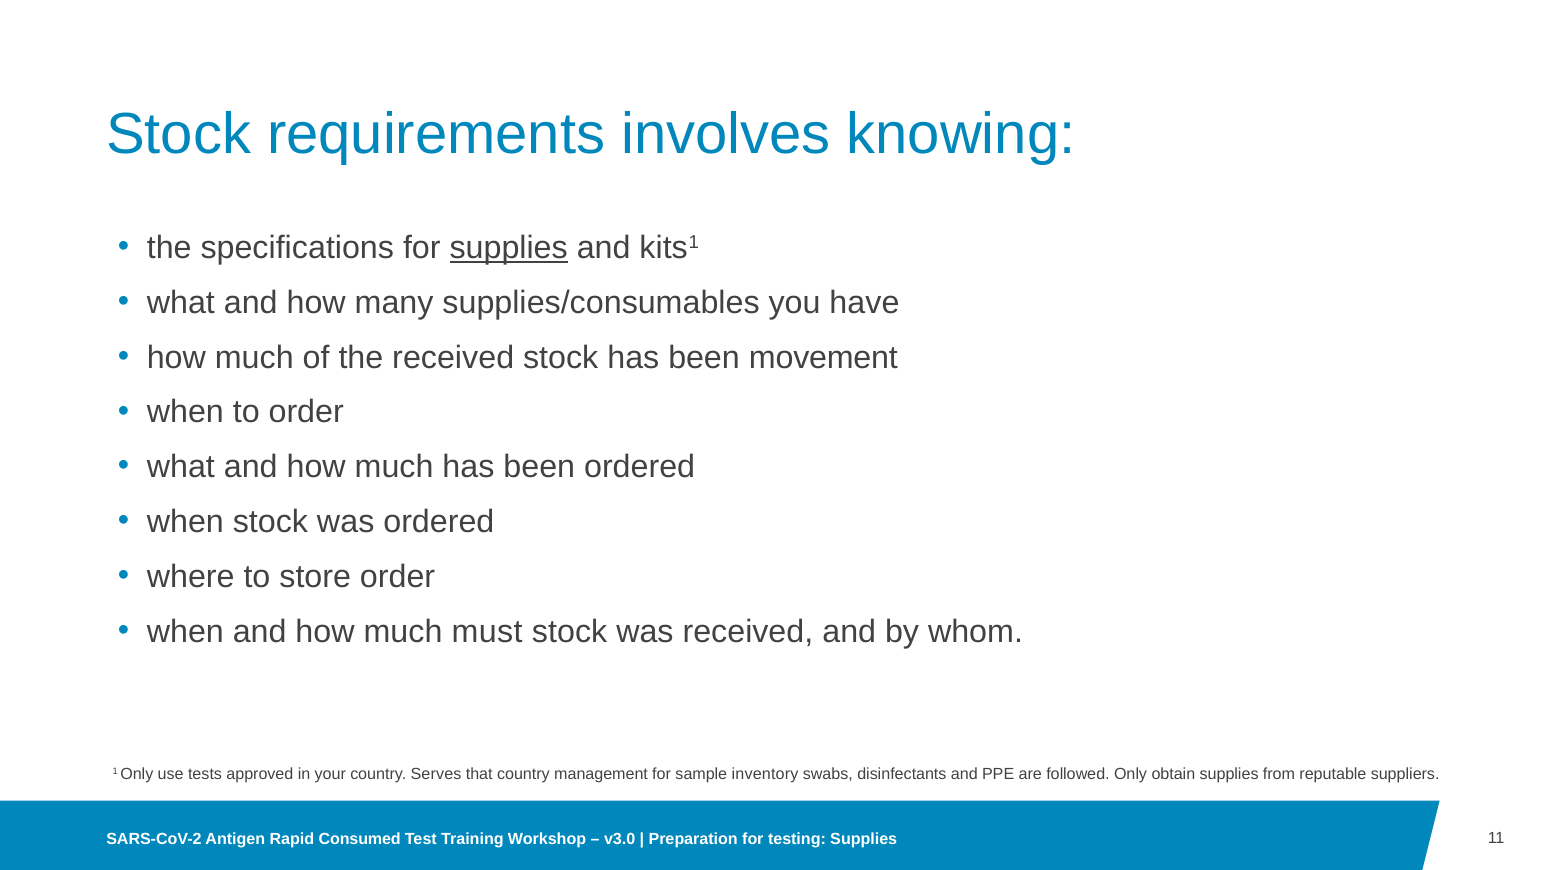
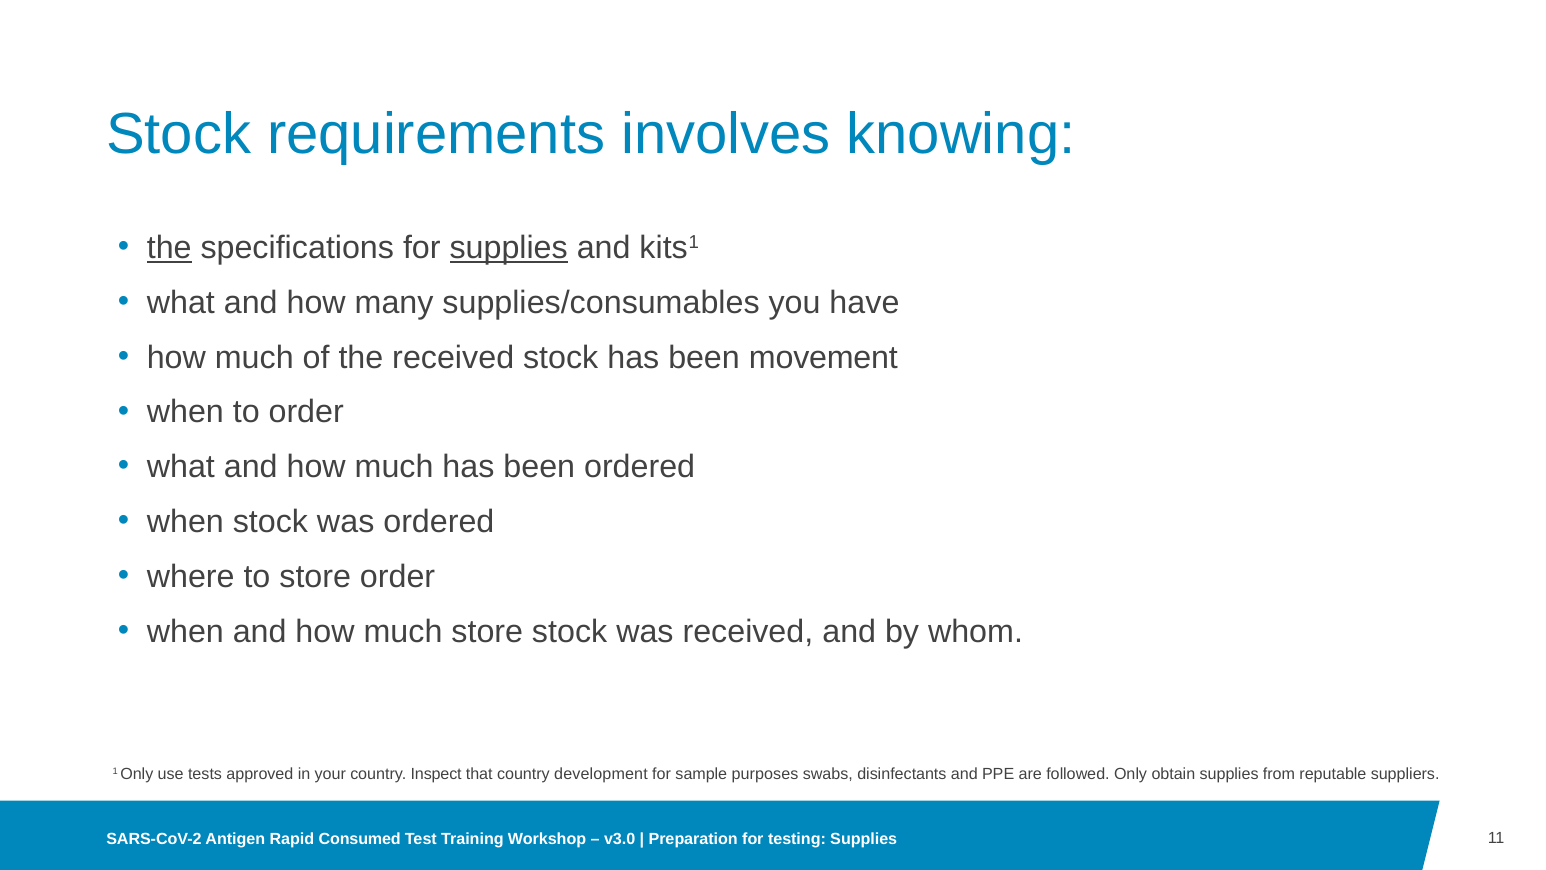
the at (169, 248) underline: none -> present
much must: must -> store
Serves: Serves -> Inspect
management: management -> development
inventory: inventory -> purposes
